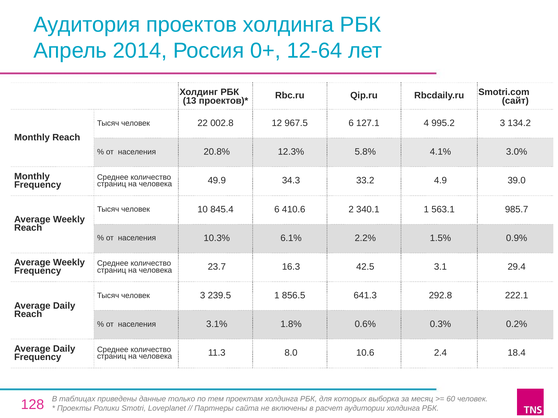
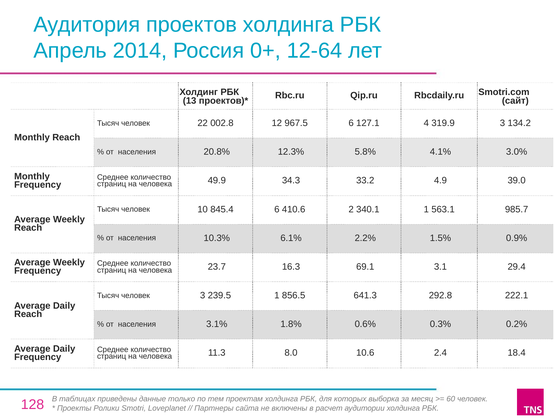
995.2: 995.2 -> 319.9
42.5: 42.5 -> 69.1
